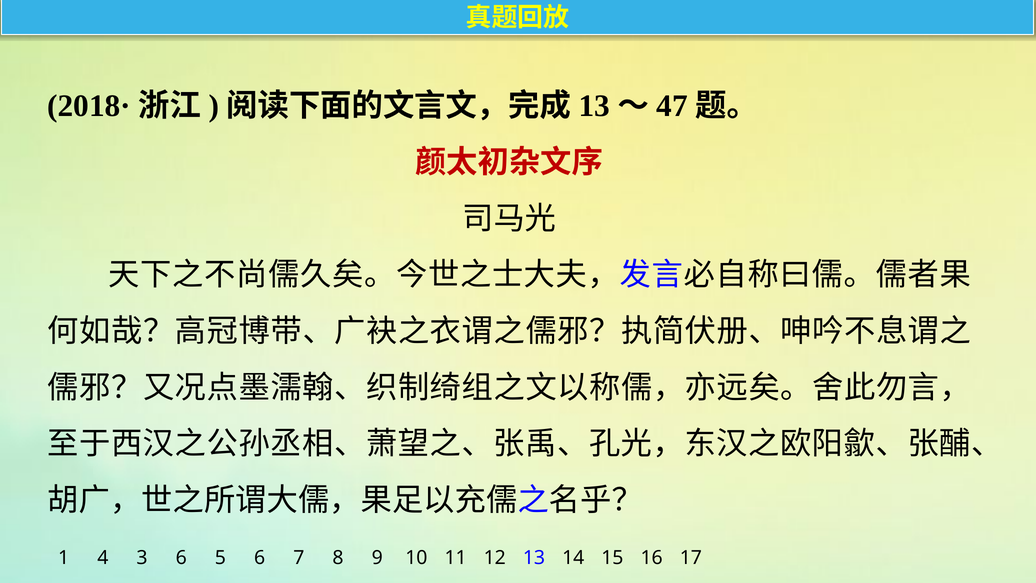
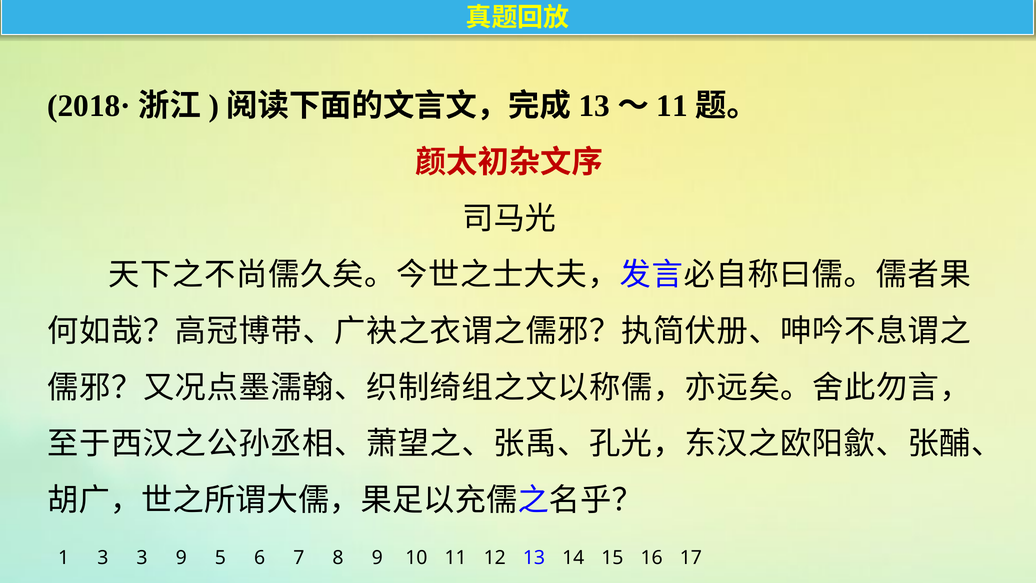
47 at (672, 106): 47 -> 11
1 4: 4 -> 3
3 6: 6 -> 9
